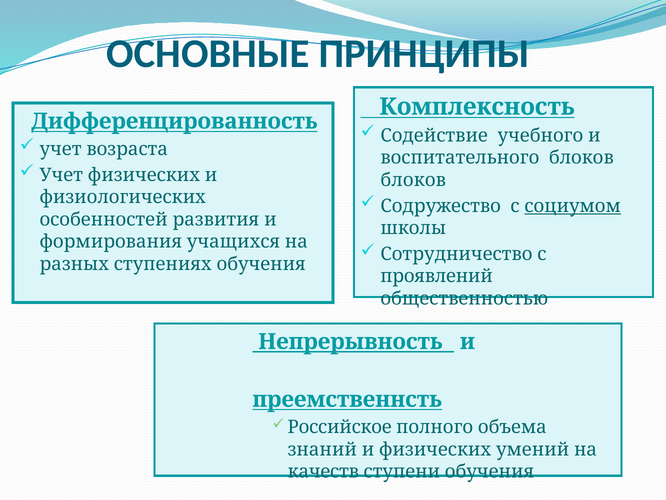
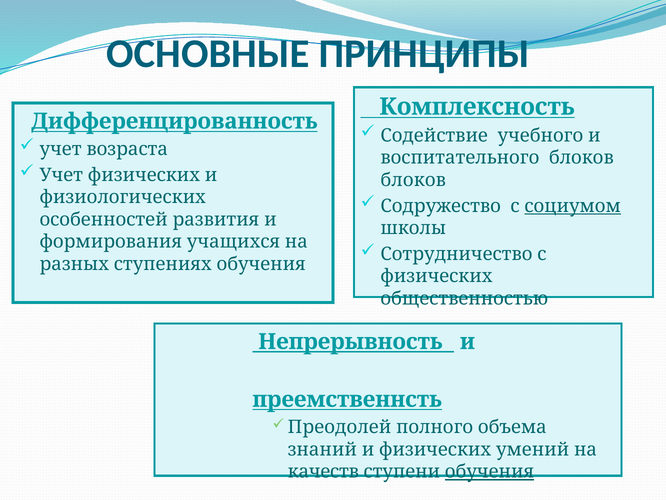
проявлений at (437, 276): проявлений -> физических
Российское: Российское -> Преодолей
обучения at (489, 471) underline: none -> present
